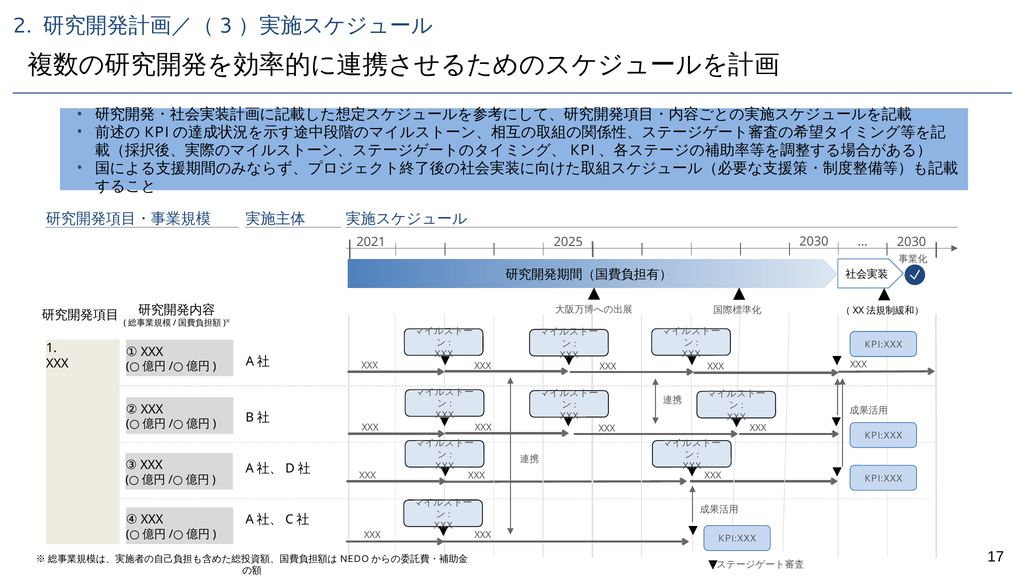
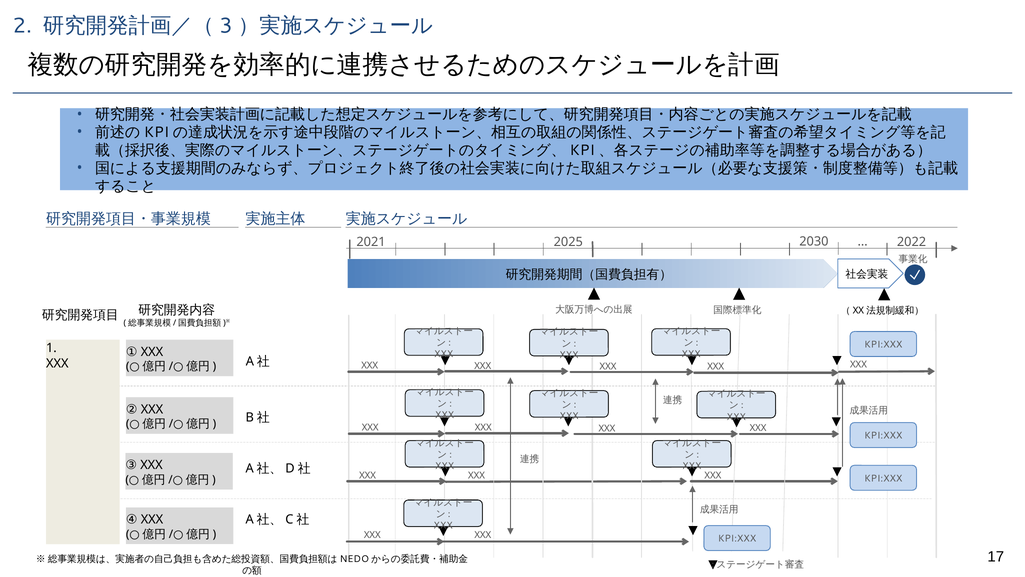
2030 at (912, 242): 2030 -> 2022
